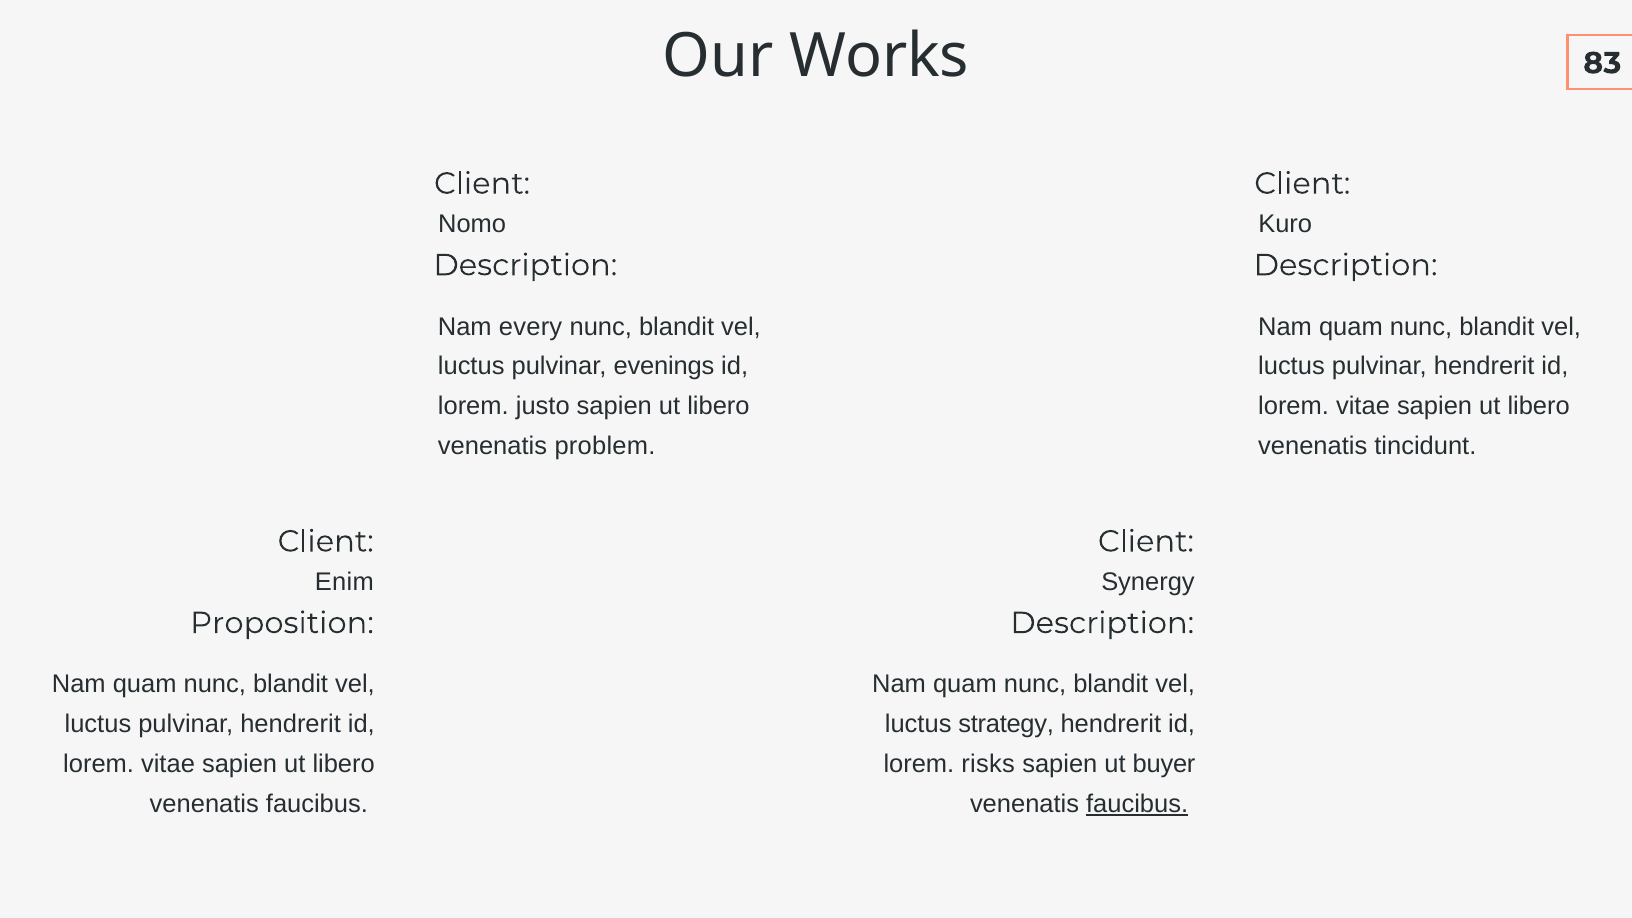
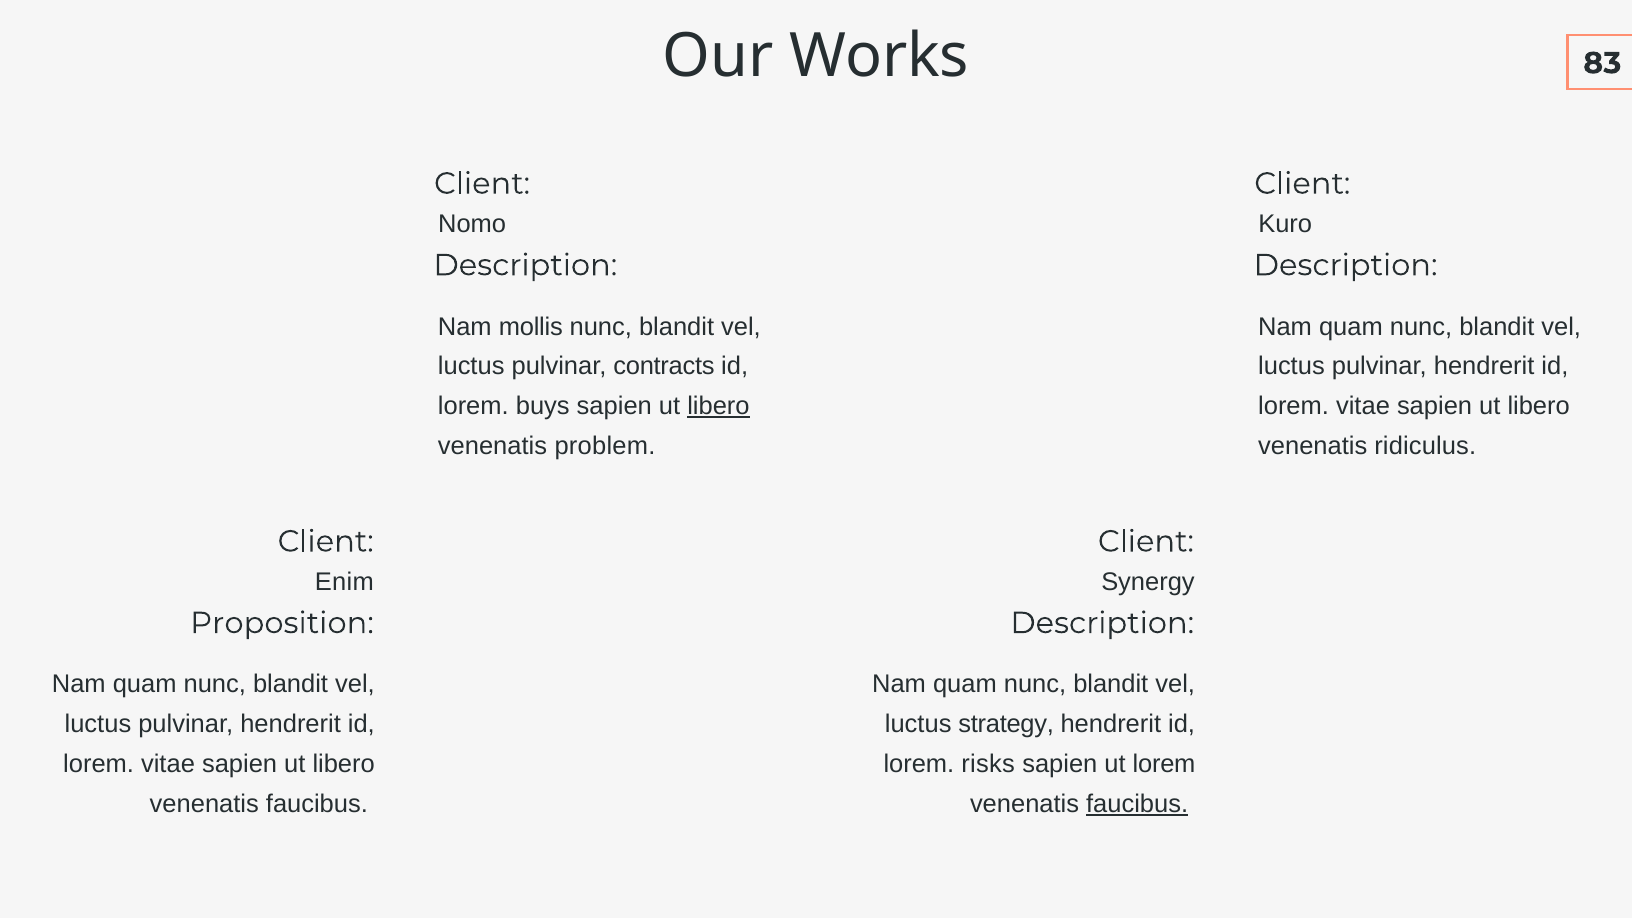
every: every -> mollis
evenings: evenings -> contracts
justo: justo -> buys
libero at (718, 406) underline: none -> present
tincidunt: tincidunt -> ridiculus
ut buyer: buyer -> lorem
